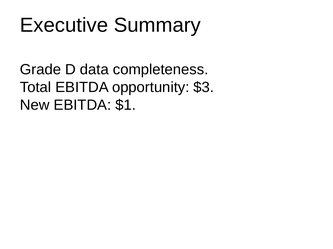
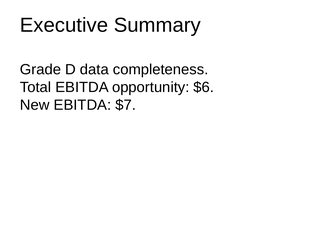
$3: $3 -> $6
$1: $1 -> $7
